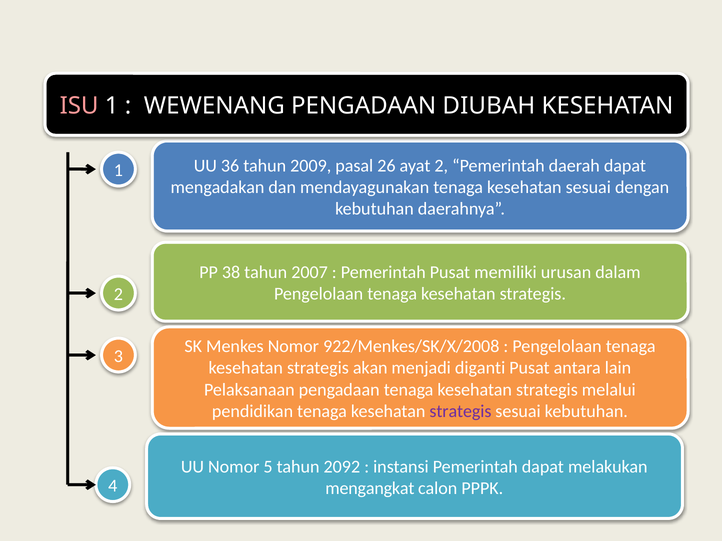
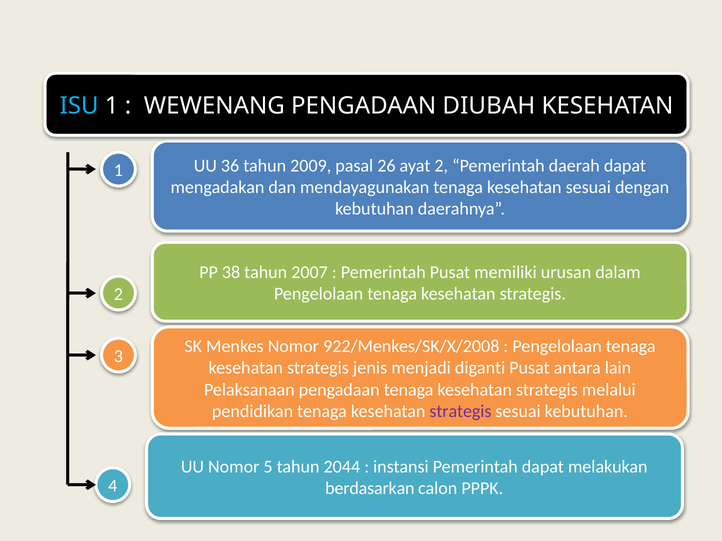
ISU colour: pink -> light blue
akan: akan -> jenis
2092: 2092 -> 2044
mengangkat: mengangkat -> berdasarkan
